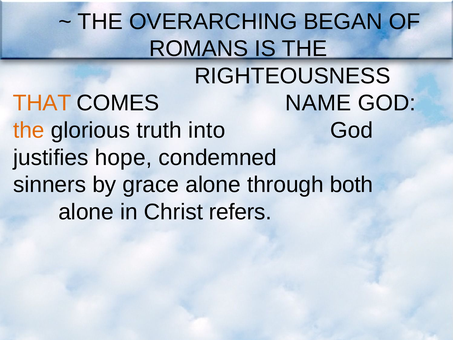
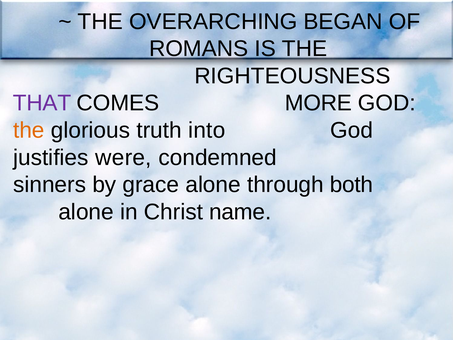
THAT colour: orange -> purple
NAME: NAME -> MORE
hope: hope -> were
refers: refers -> name
